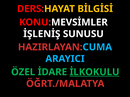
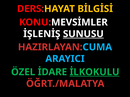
SUNUSU underline: none -> present
